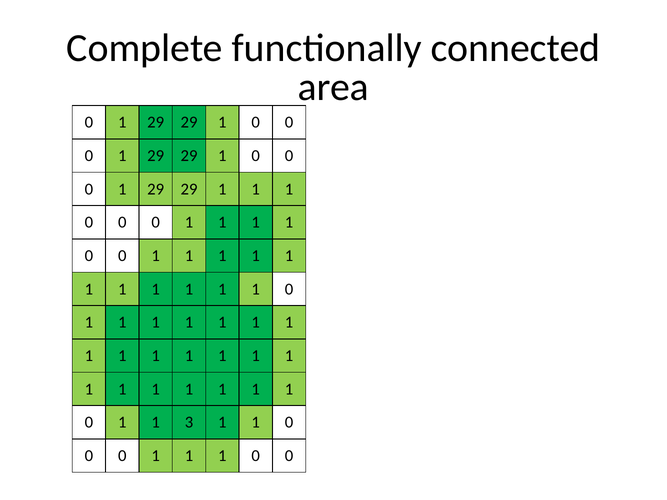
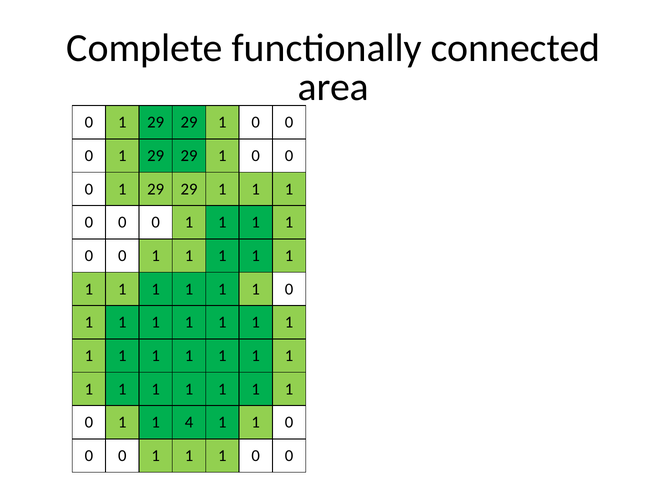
3: 3 -> 4
